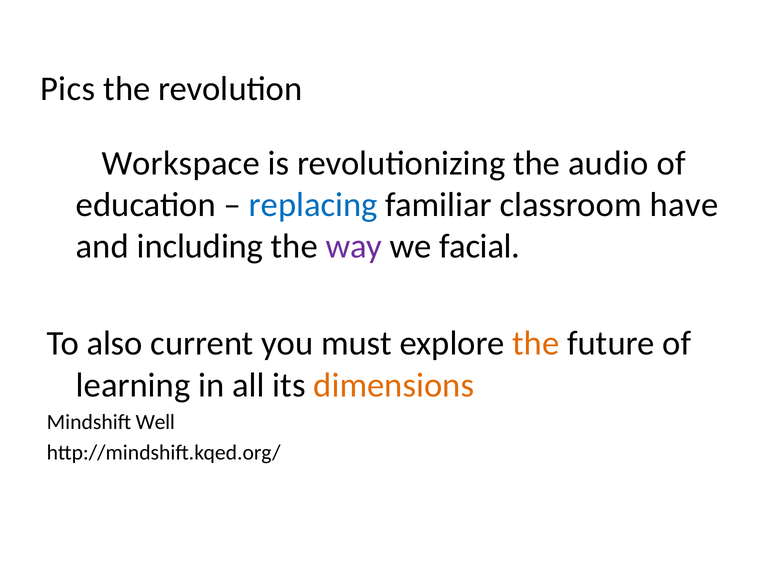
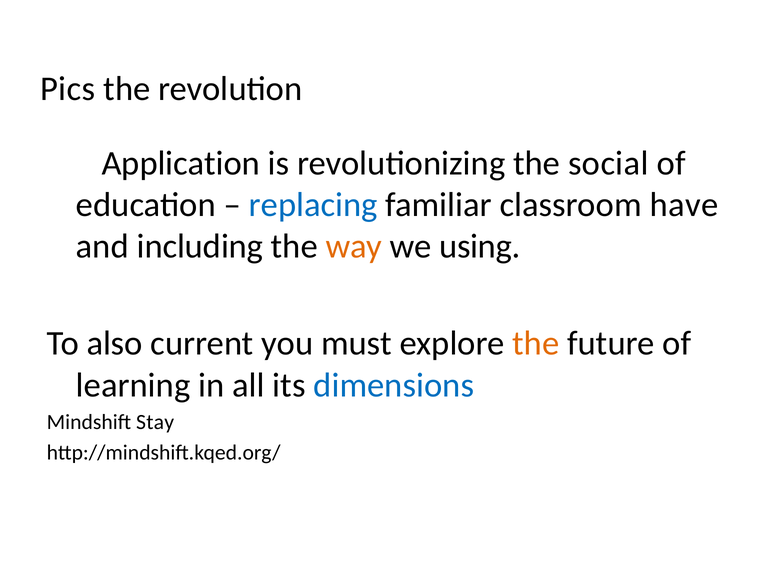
Workspace: Workspace -> Application
audio: audio -> social
way colour: purple -> orange
facial: facial -> using
dimensions colour: orange -> blue
Well: Well -> Stay
